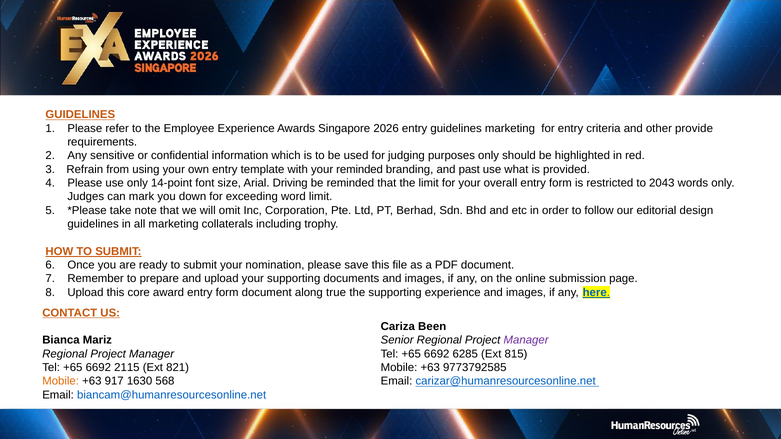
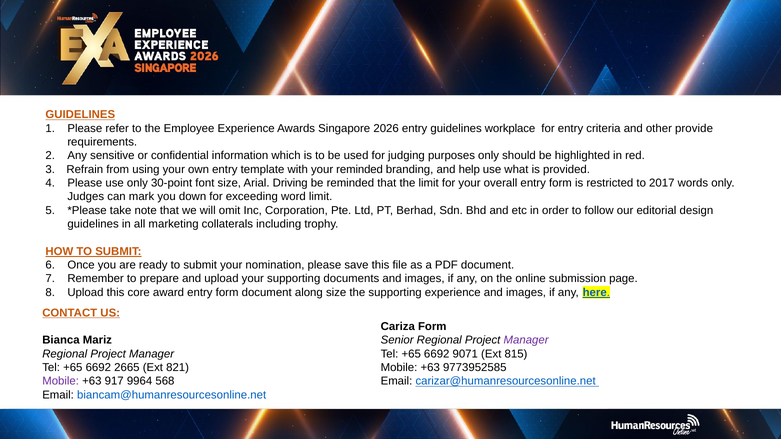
guidelines marketing: marketing -> workplace
past: past -> help
14-point: 14-point -> 30-point
2043: 2043 -> 2017
along true: true -> size
Cariza Been: Been -> Form
6285: 6285 -> 9071
2115: 2115 -> 2665
9773792585: 9773792585 -> 9773952585
Mobile at (61, 381) colour: orange -> purple
1630: 1630 -> 9964
